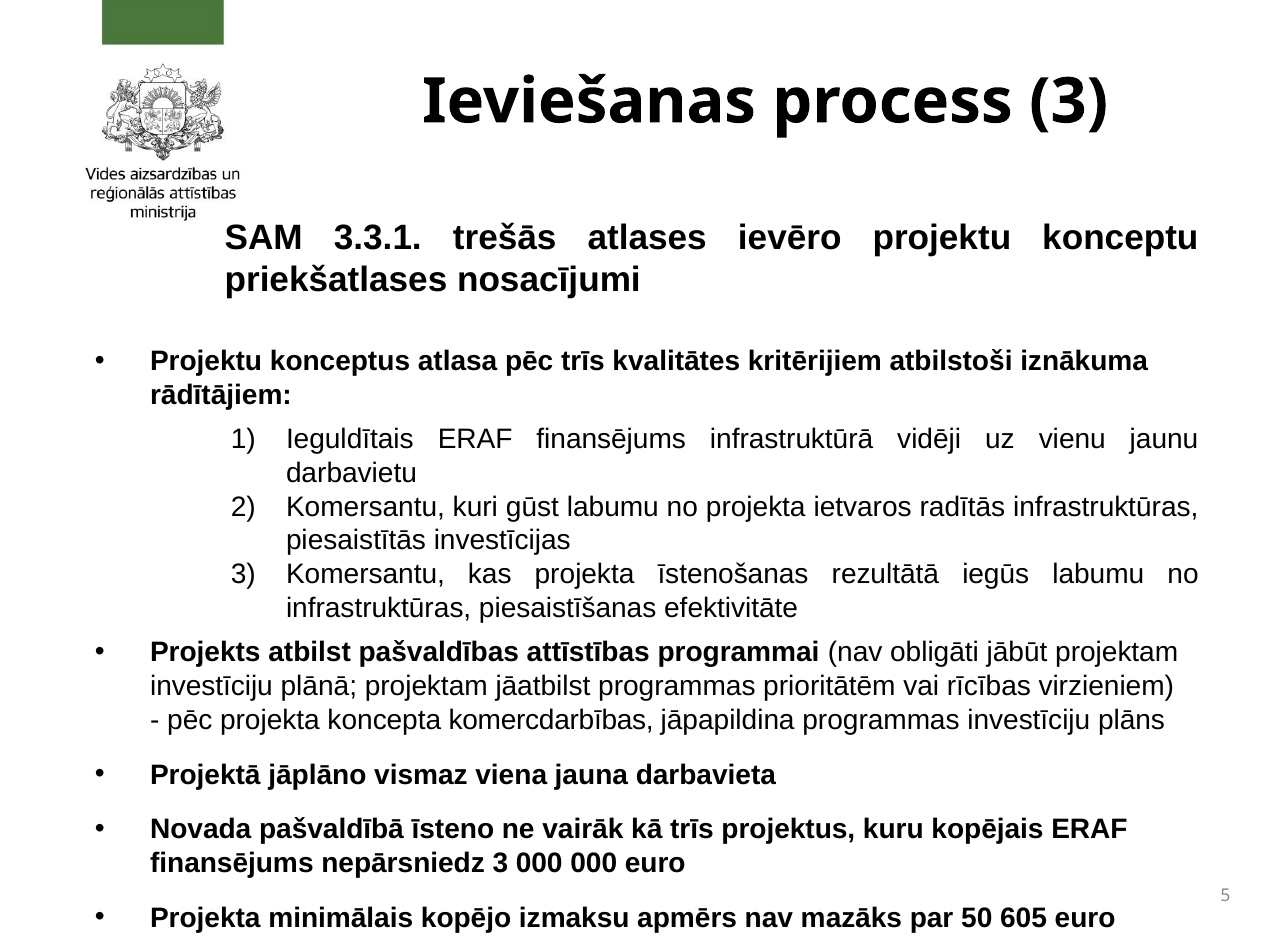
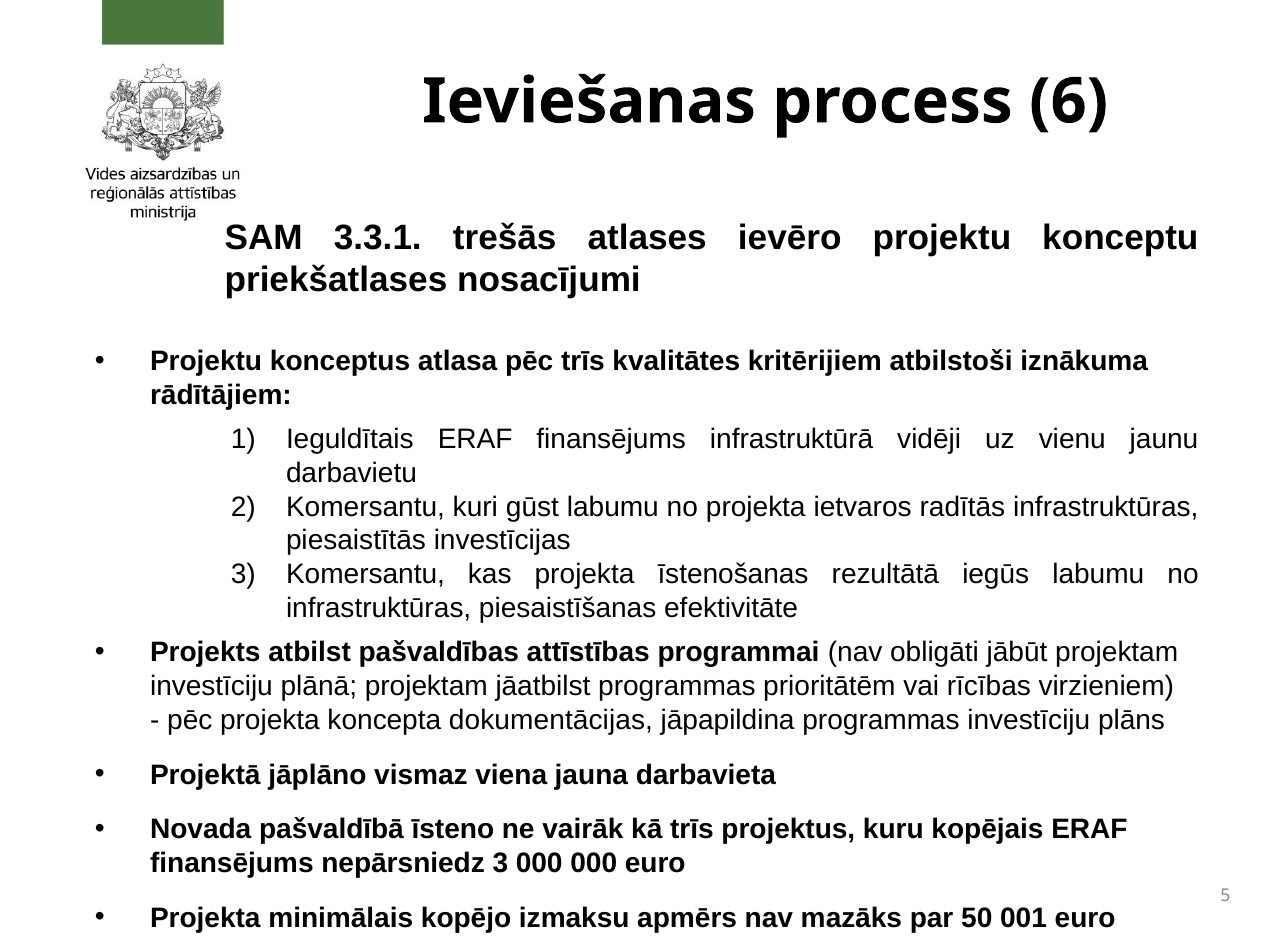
process 3: 3 -> 6
komercdarbības: komercdarbības -> dokumentācijas
605: 605 -> 001
